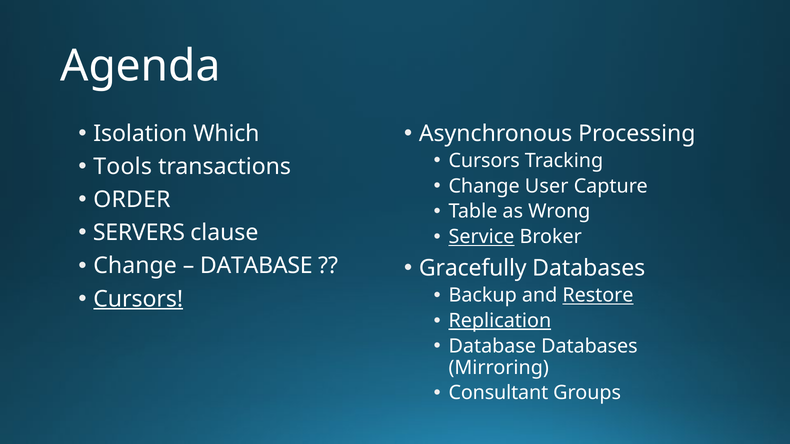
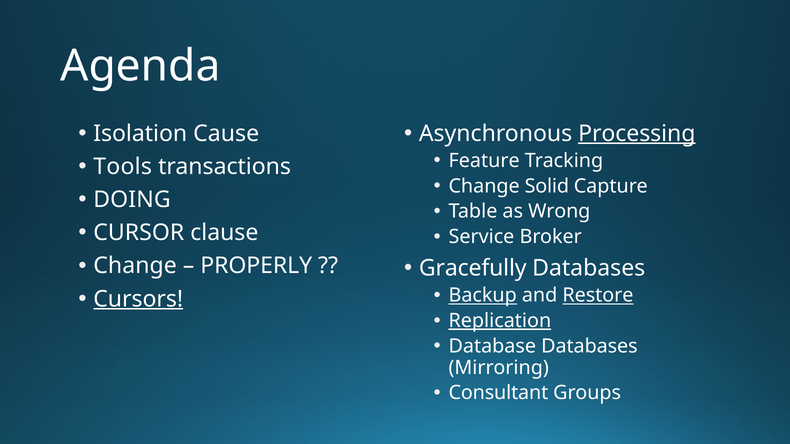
Which: Which -> Cause
Processing underline: none -> present
Cursors at (484, 161): Cursors -> Feature
User: User -> Solid
ORDER: ORDER -> DOING
SERVERS: SERVERS -> CURSOR
Service underline: present -> none
DATABASE at (256, 266): DATABASE -> PROPERLY
Backup underline: none -> present
